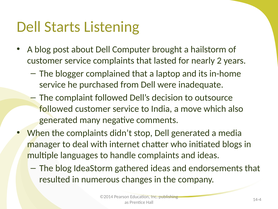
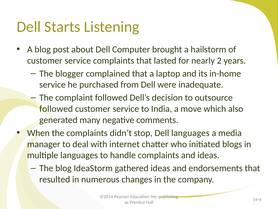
Dell generated: generated -> languages
